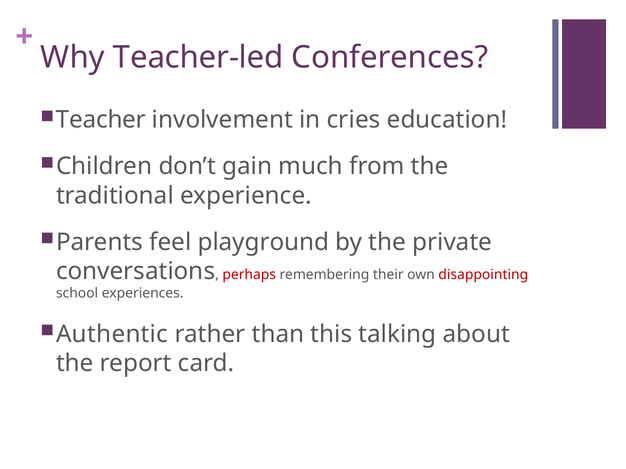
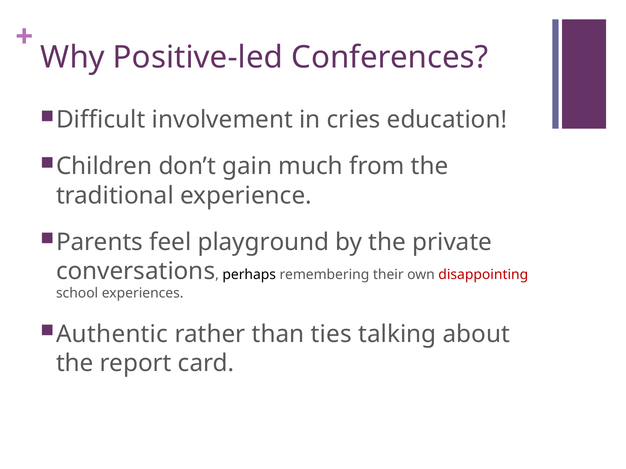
Teacher-led: Teacher-led -> Positive-led
Teacher: Teacher -> Difficult
perhaps colour: red -> black
this: this -> ties
